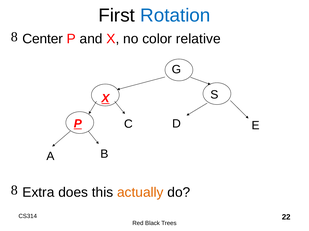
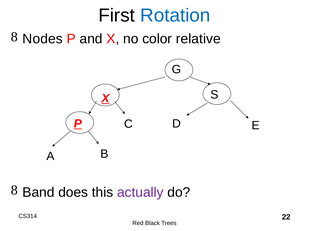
Center: Center -> Nodes
Extra: Extra -> Band
actually colour: orange -> purple
